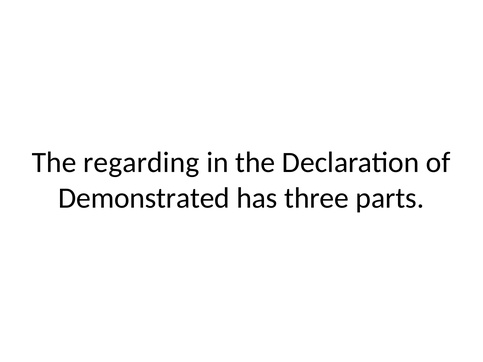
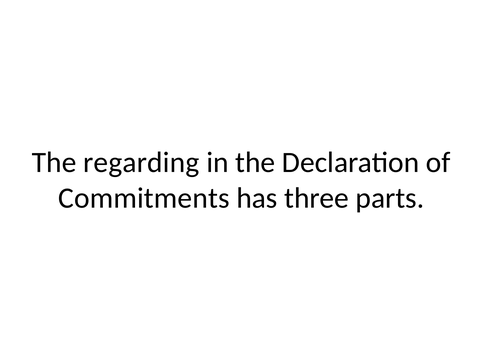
Demonstrated: Demonstrated -> Commitments
